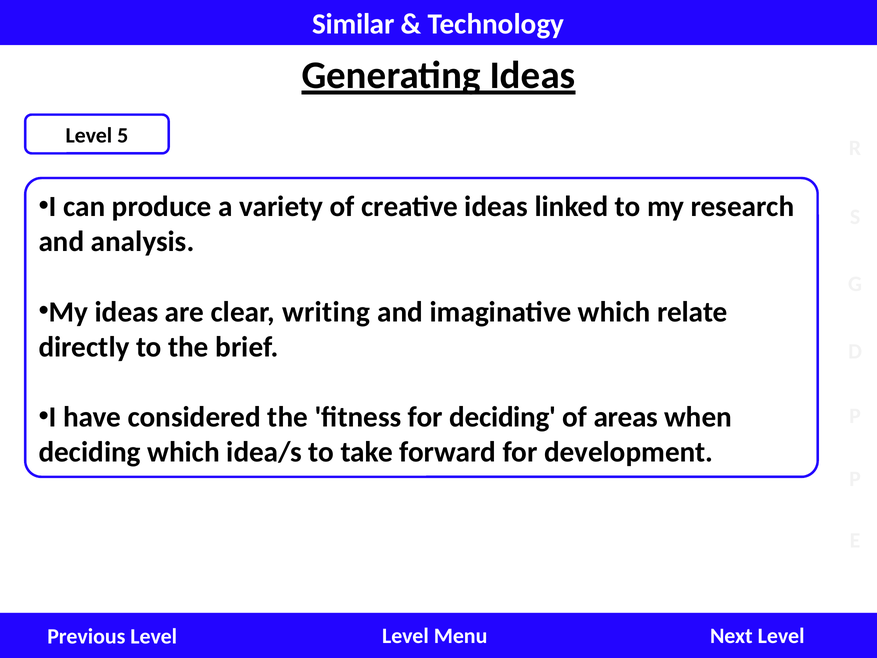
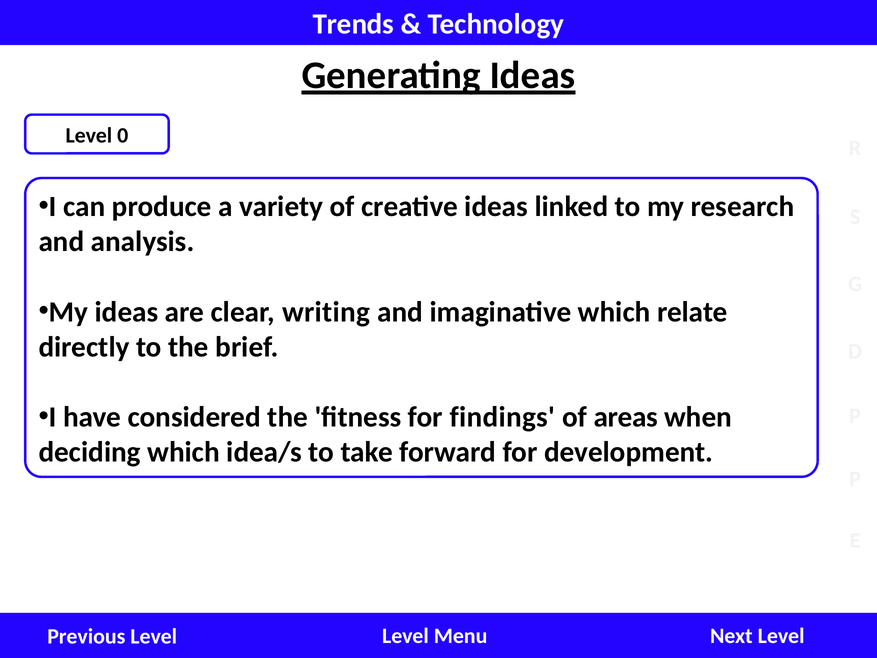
Similar: Similar -> Trends
5: 5 -> 0
for deciding: deciding -> findings
